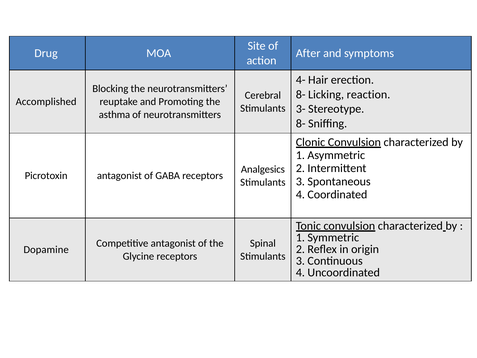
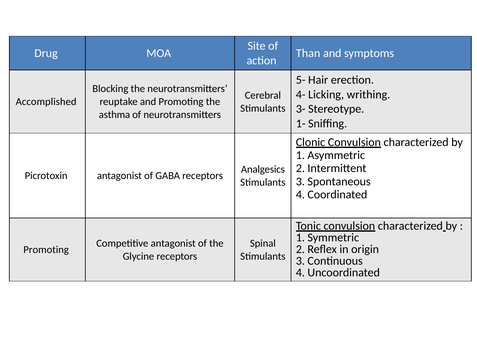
After: After -> Than
4-: 4- -> 5-
8- at (301, 94): 8- -> 4-
reaction: reaction -> writhing
8- at (301, 124): 8- -> 1-
Dopamine at (46, 250): Dopamine -> Promoting
